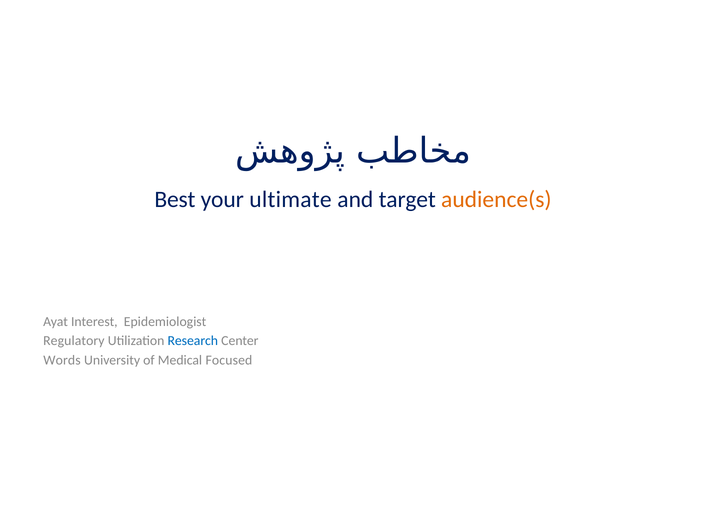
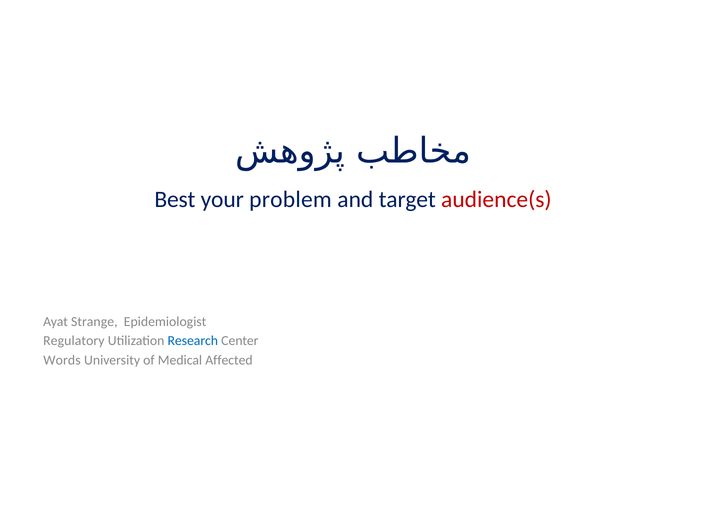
ultimate: ultimate -> problem
audience(s colour: orange -> red
Interest: Interest -> Strange
Focused: Focused -> Affected
